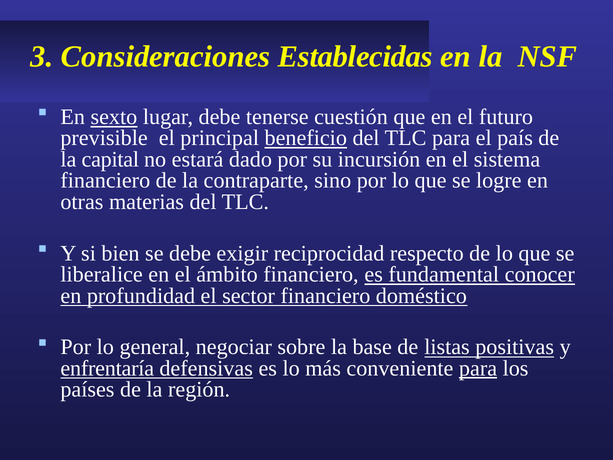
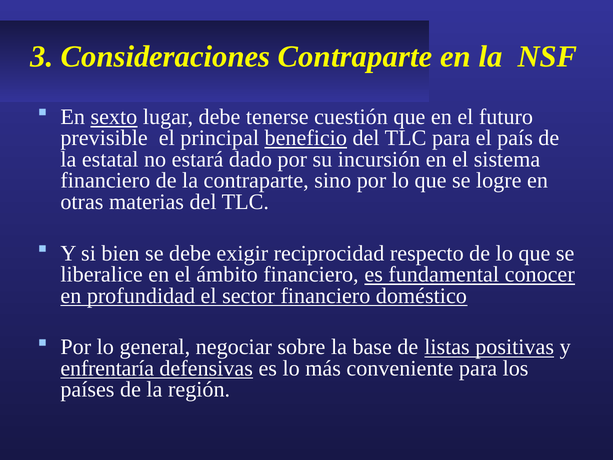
Consideraciones Establecidas: Establecidas -> Contraparte
capital: capital -> estatal
para at (478, 368) underline: present -> none
